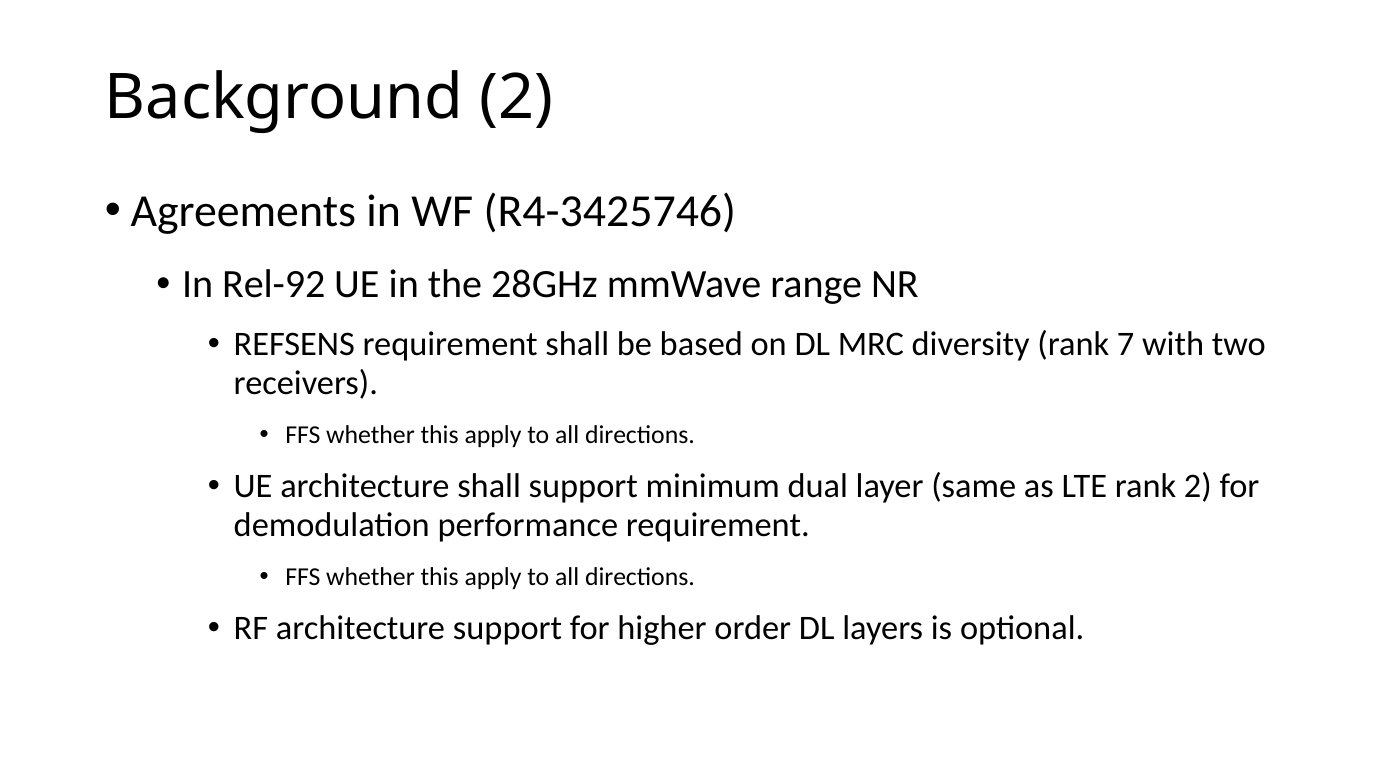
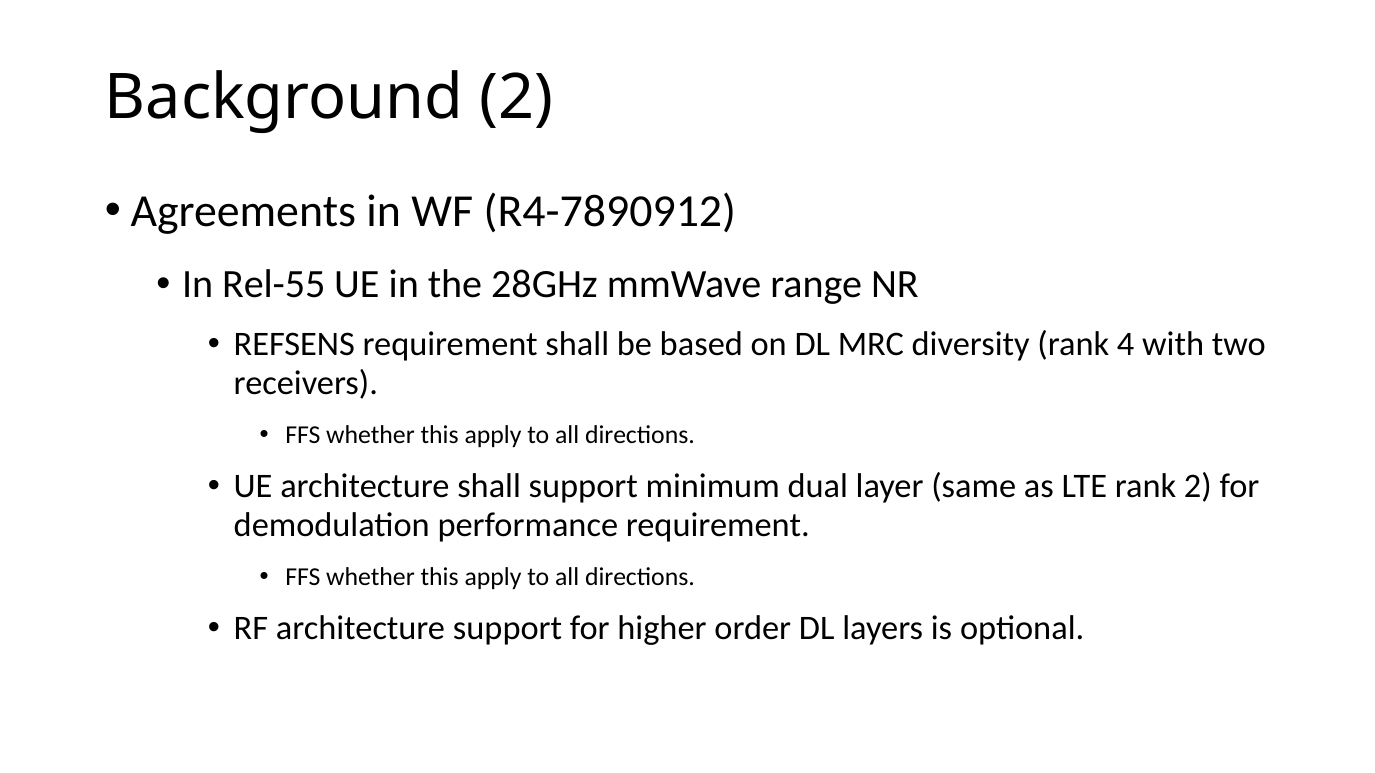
R4-3425746: R4-3425746 -> R4-7890912
Rel-92: Rel-92 -> Rel-55
7: 7 -> 4
